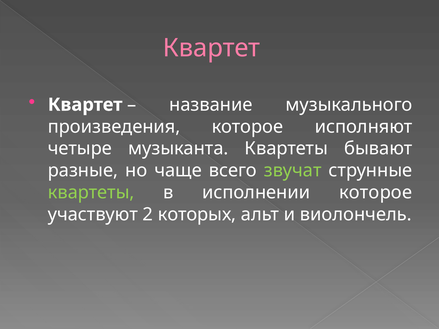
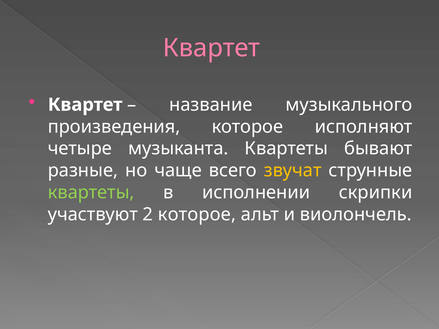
звучат colour: light green -> yellow
исполнении которое: которое -> скрипки
2 которых: которых -> которое
